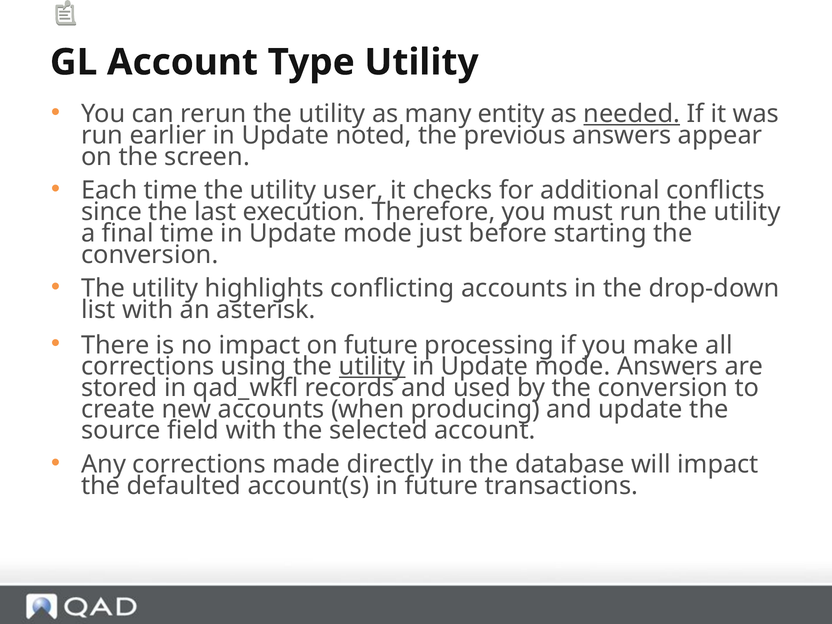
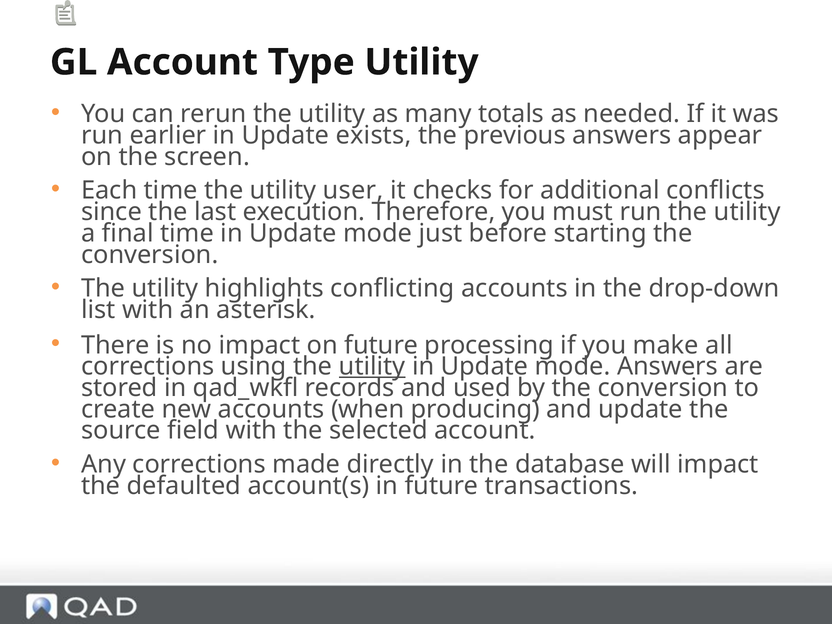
entity: entity -> totals
needed underline: present -> none
noted: noted -> exists
